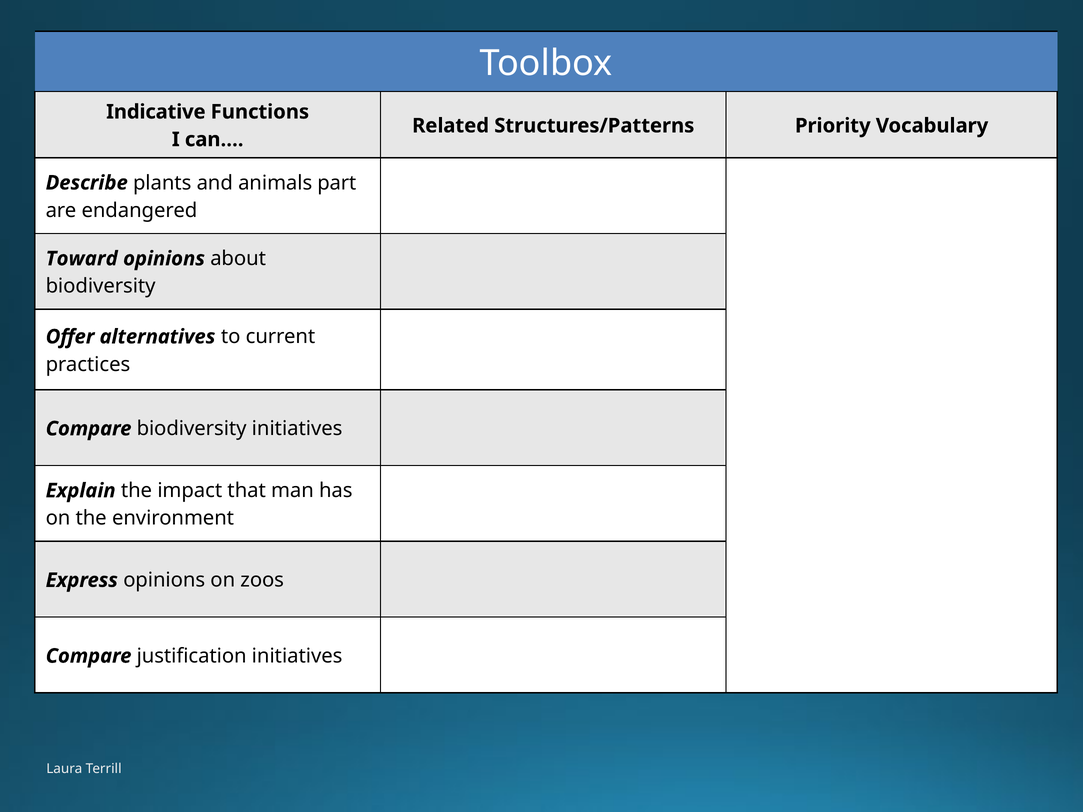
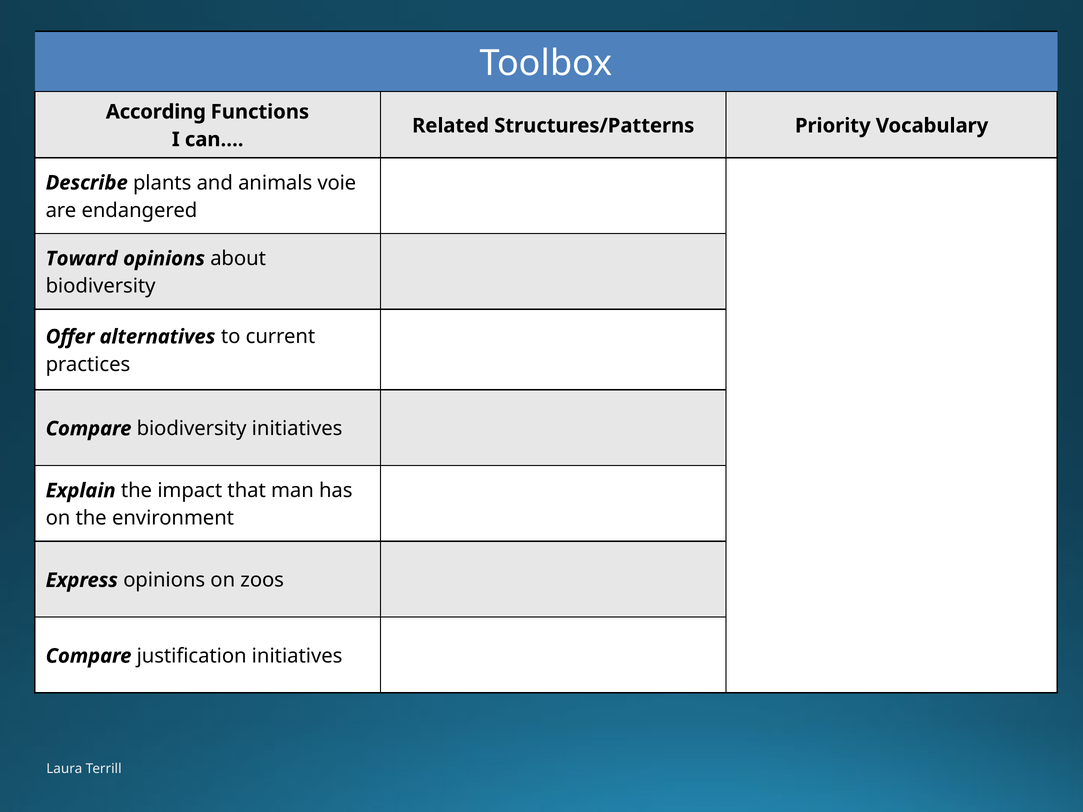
Indicative: Indicative -> According
part: part -> voie
